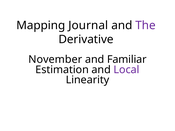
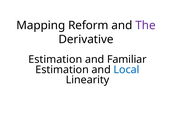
Journal: Journal -> Reform
November at (55, 60): November -> Estimation
Local colour: purple -> blue
